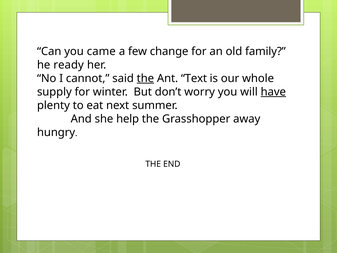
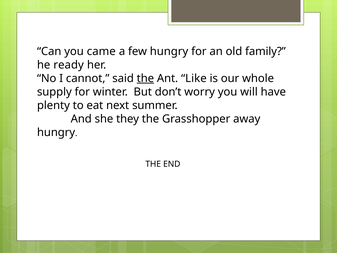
few change: change -> hungry
Text: Text -> Like
have underline: present -> none
help: help -> they
